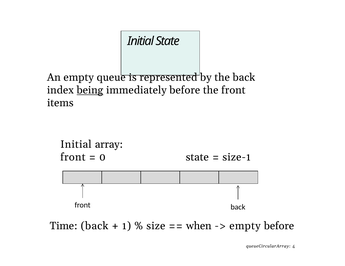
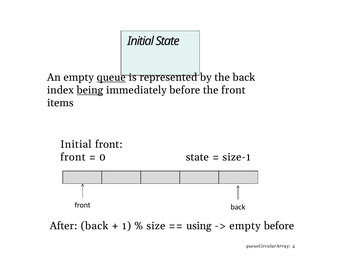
queue underline: none -> present
Initial array: array -> front
Time: Time -> After
when: when -> using
